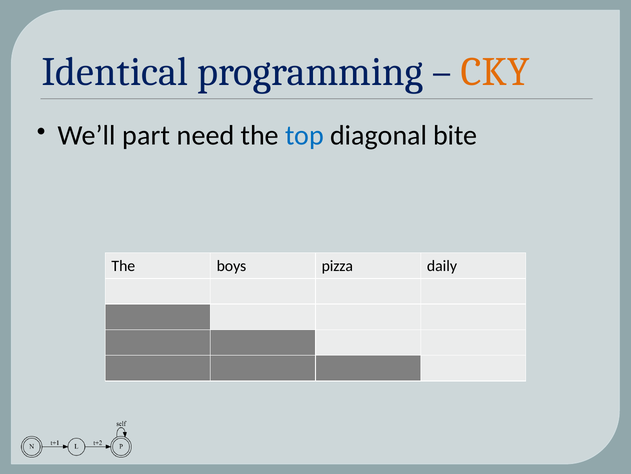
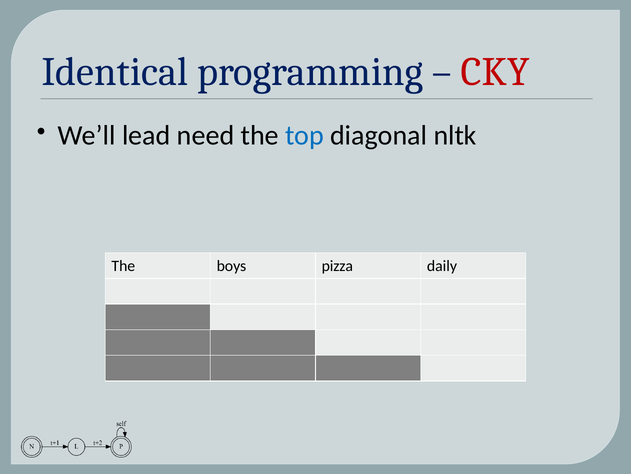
CKY colour: orange -> red
part: part -> lead
bite: bite -> nltk
